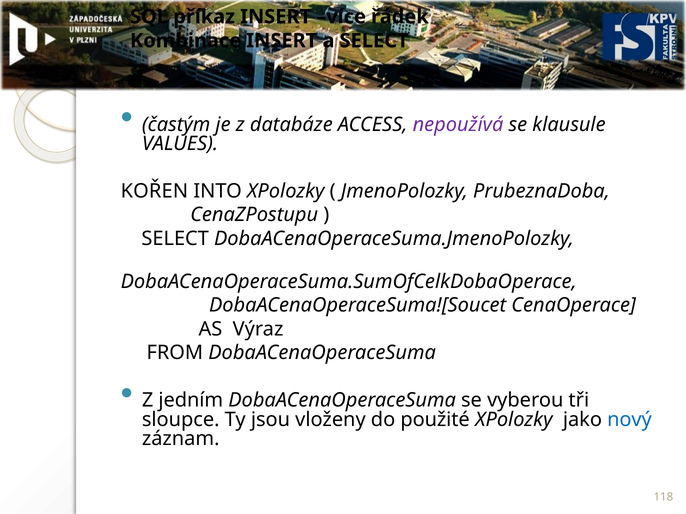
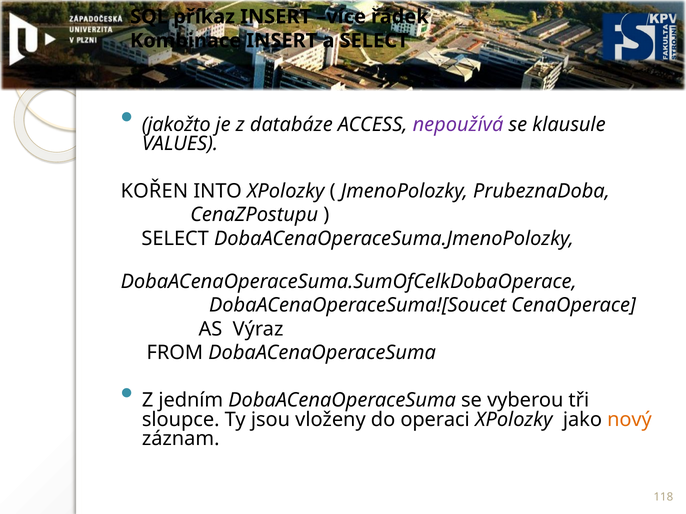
častým: častým -> jakožto
použité: použité -> operaci
nový colour: blue -> orange
